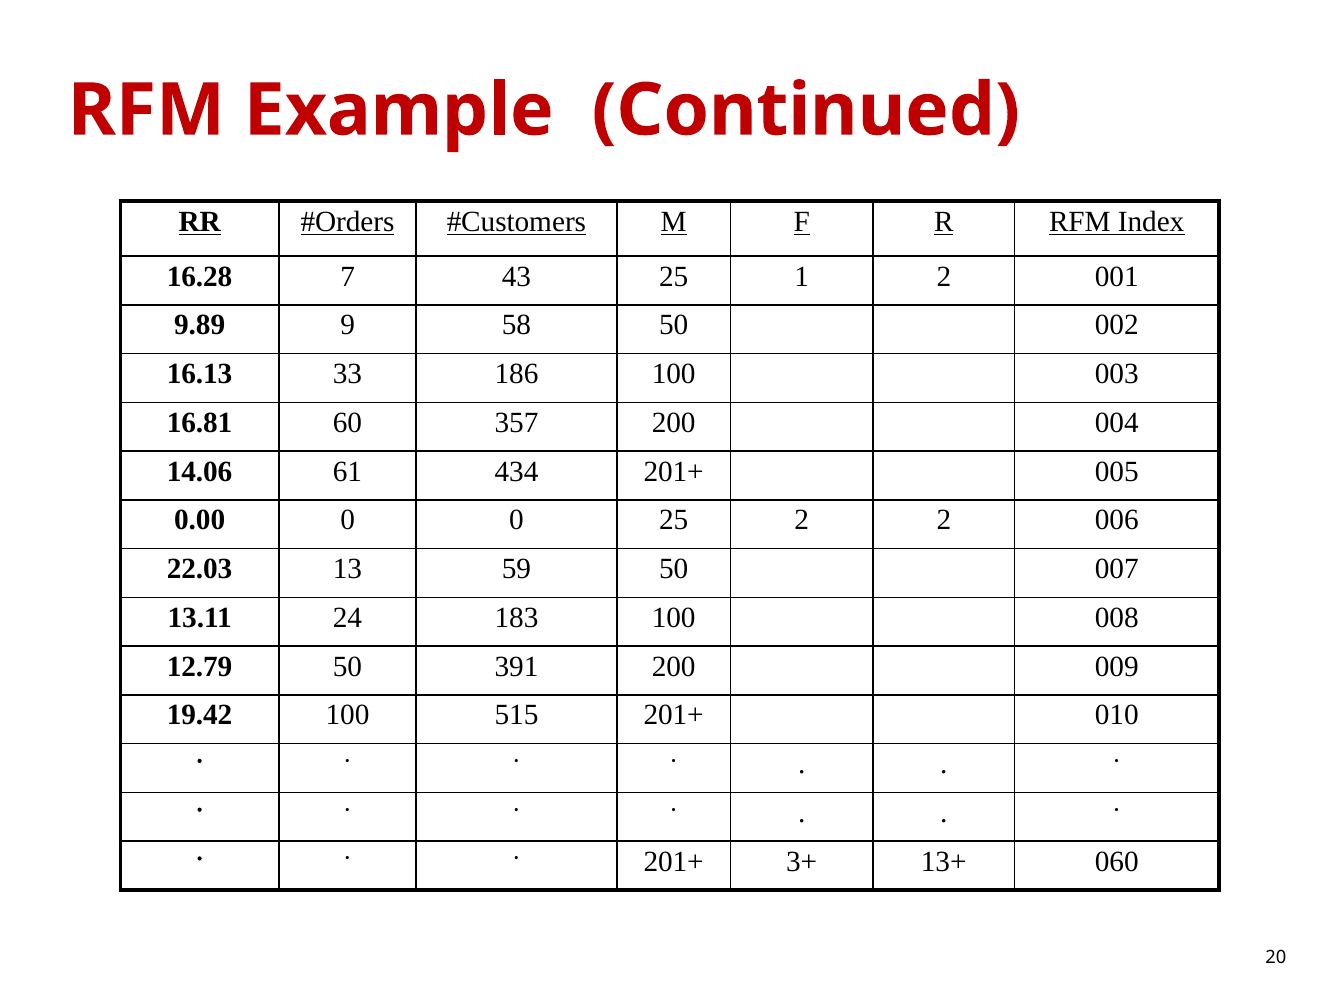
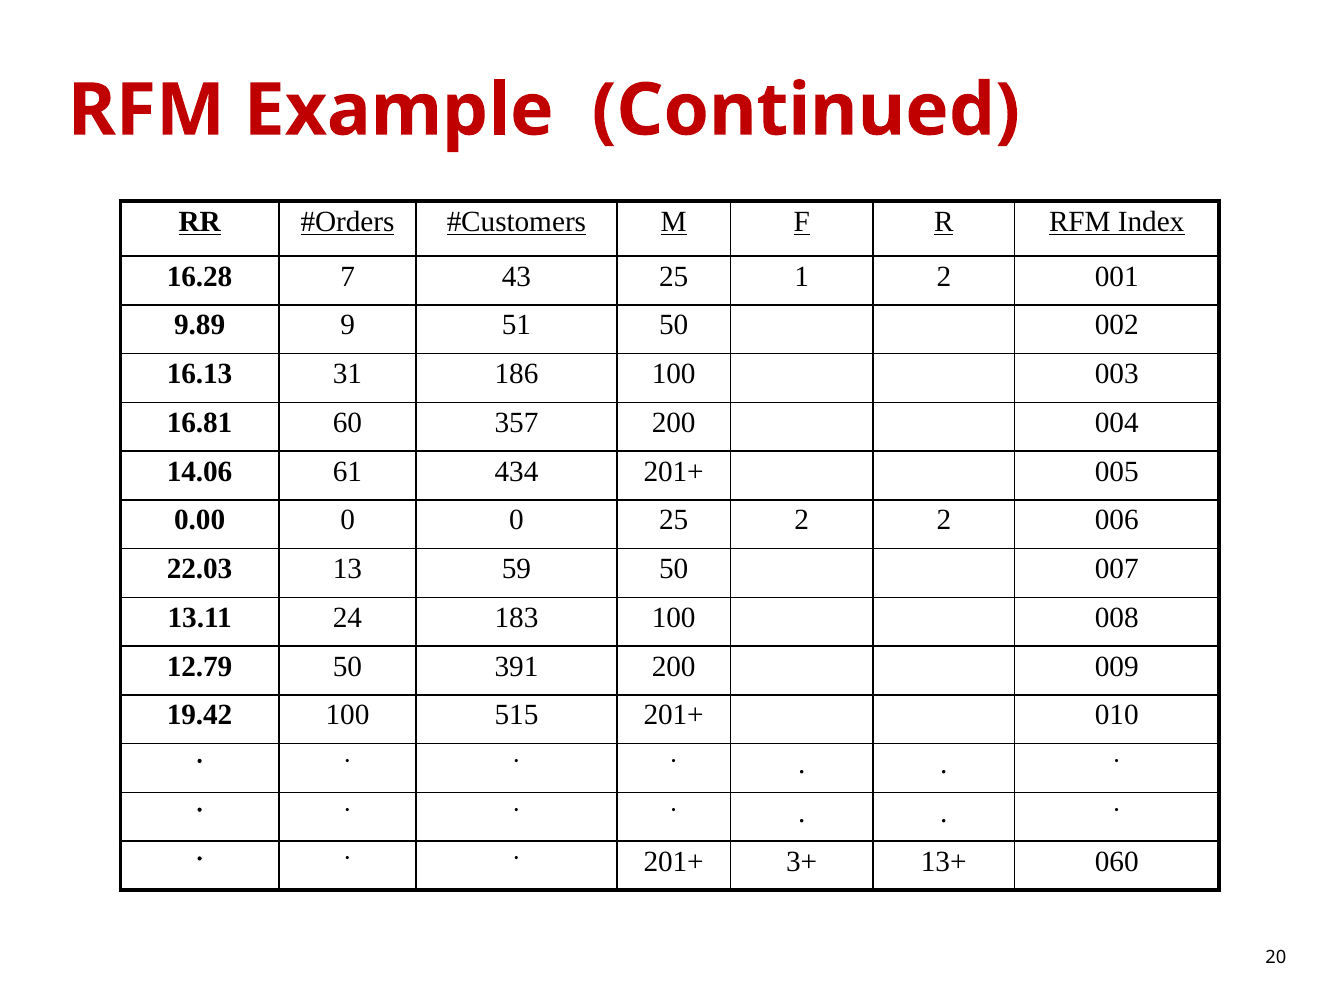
58: 58 -> 51
33: 33 -> 31
